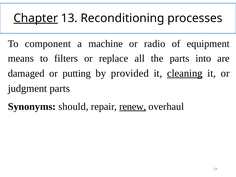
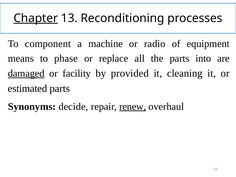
filters: filters -> phase
damaged underline: none -> present
putting: putting -> facility
cleaning underline: present -> none
judgment: judgment -> estimated
should: should -> decide
